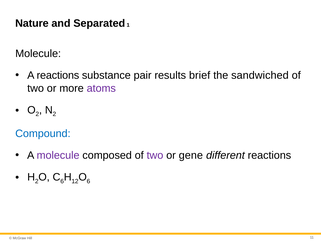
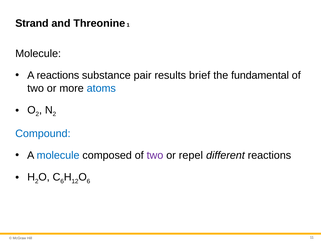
Nature: Nature -> Strand
Separated: Separated -> Threonine
sandwiched: sandwiched -> fundamental
atoms colour: purple -> blue
molecule at (58, 155) colour: purple -> blue
gene: gene -> repel
